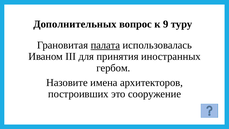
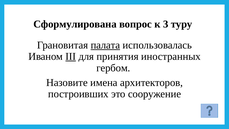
Дополнительных: Дополнительных -> Сформулирована
9: 9 -> 3
III underline: none -> present
